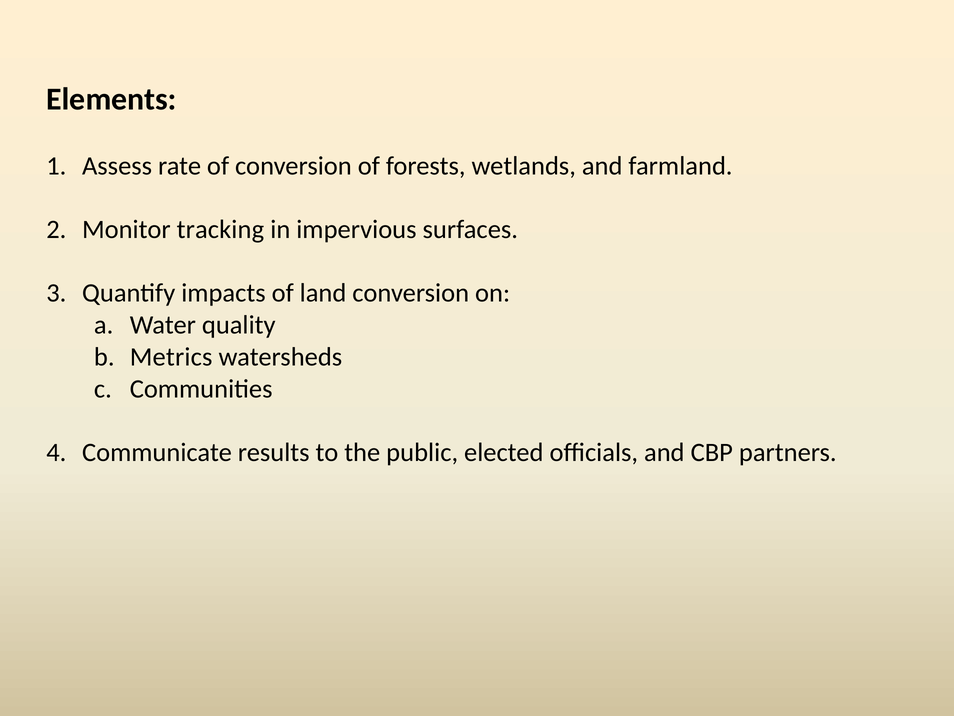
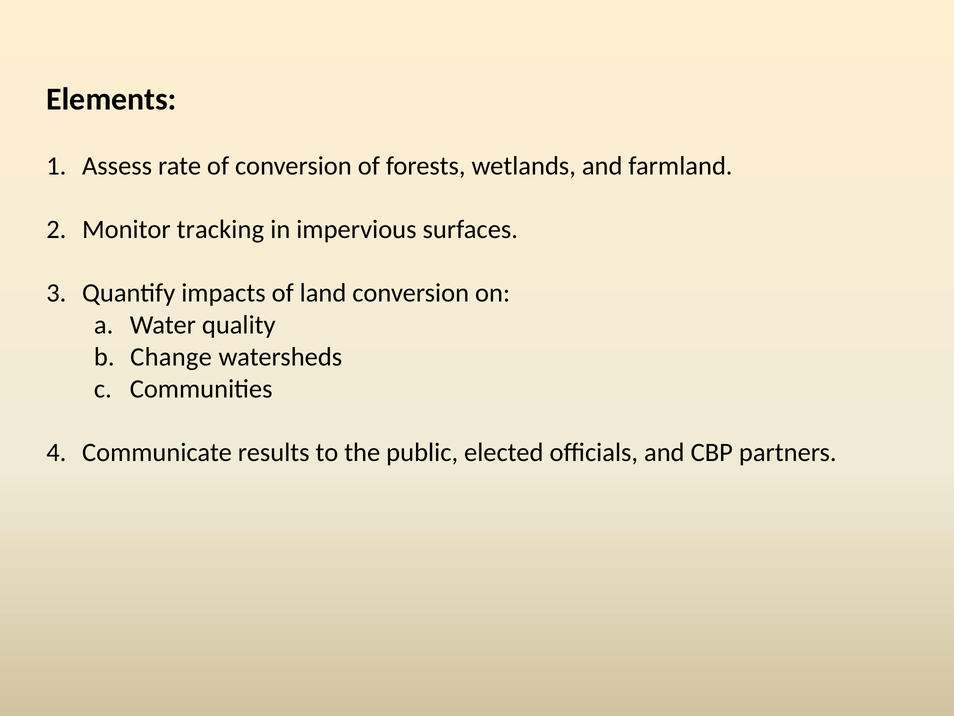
Metrics: Metrics -> Change
